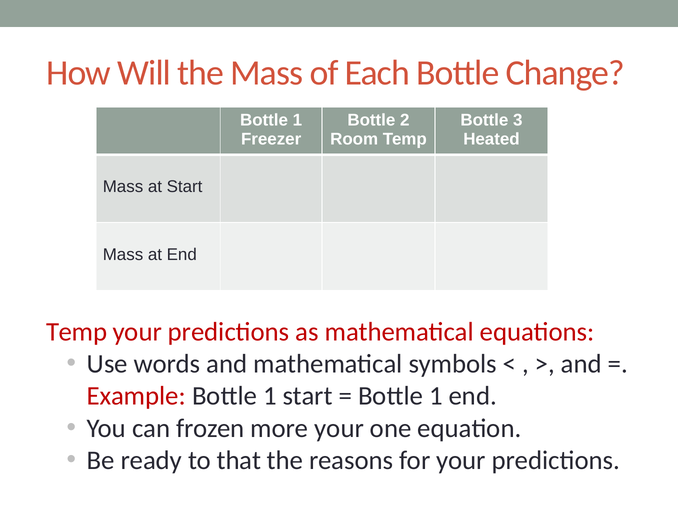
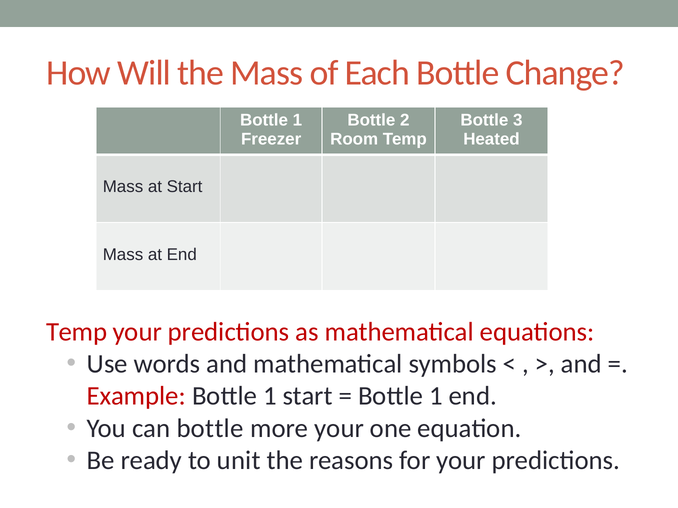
can frozen: frozen -> bottle
that: that -> unit
